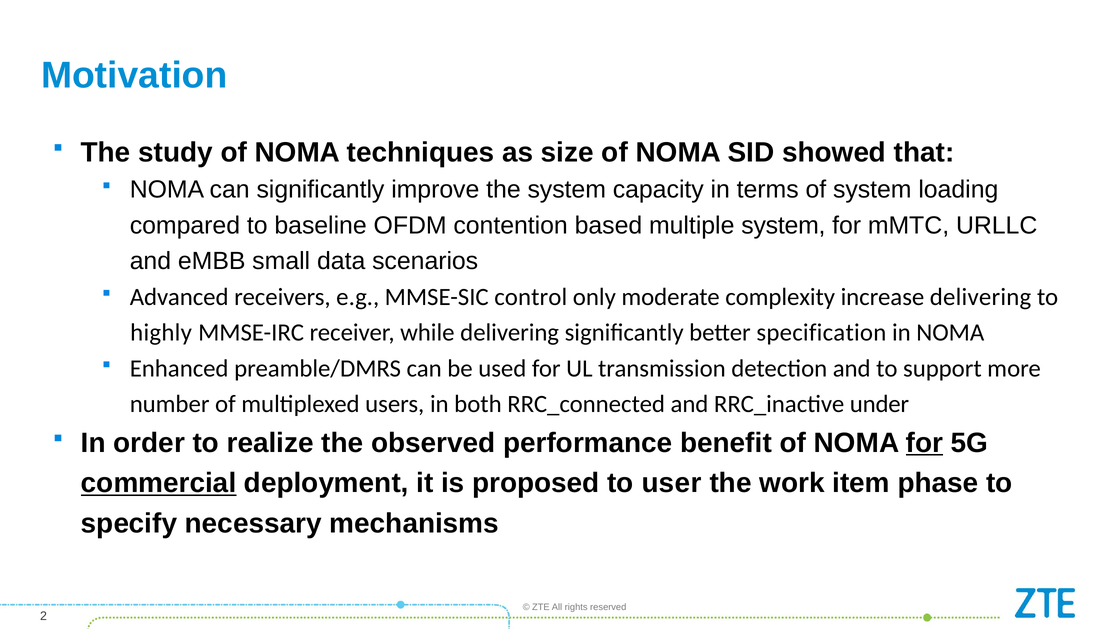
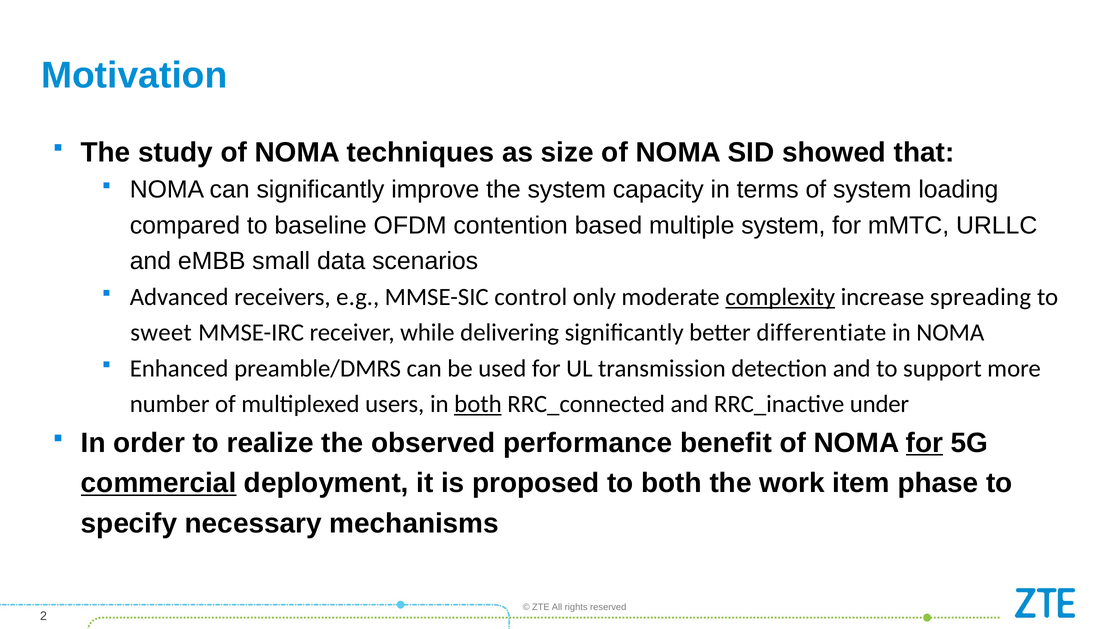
complexity underline: none -> present
increase delivering: delivering -> spreading
highly: highly -> sweet
specification: specification -> differentiate
both at (478, 405) underline: none -> present
to user: user -> both
